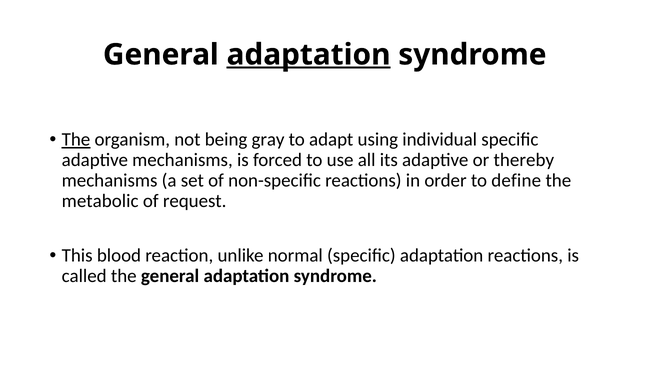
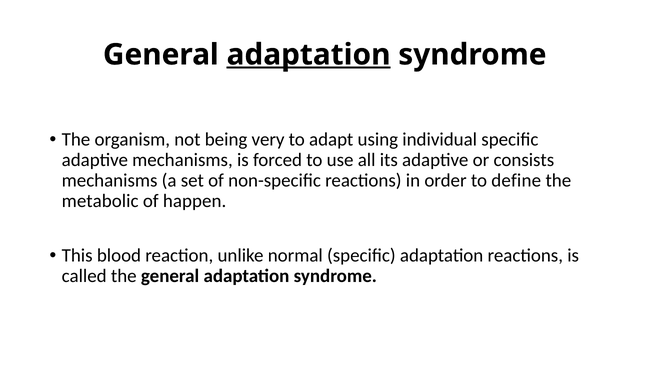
The at (76, 139) underline: present -> none
gray: gray -> very
thereby: thereby -> consists
request: request -> happen
